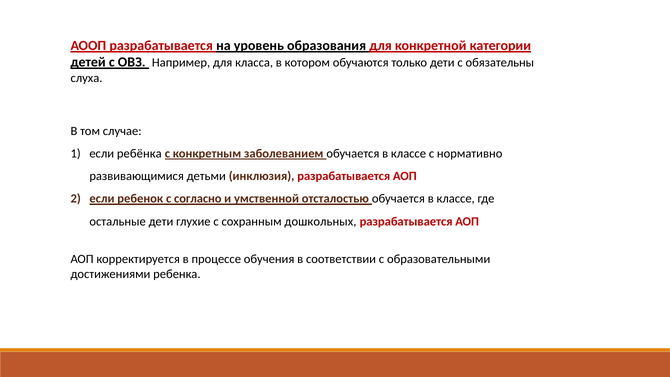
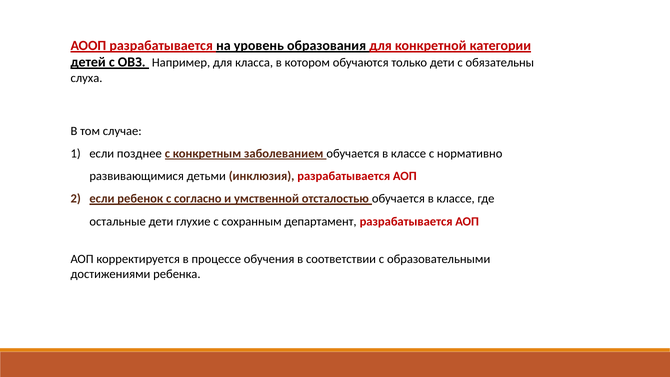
ребёнка: ребёнка -> позднее
дошкольных: дошкольных -> департамент
